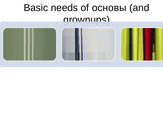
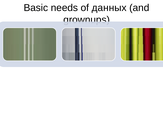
основы: основы -> данных
